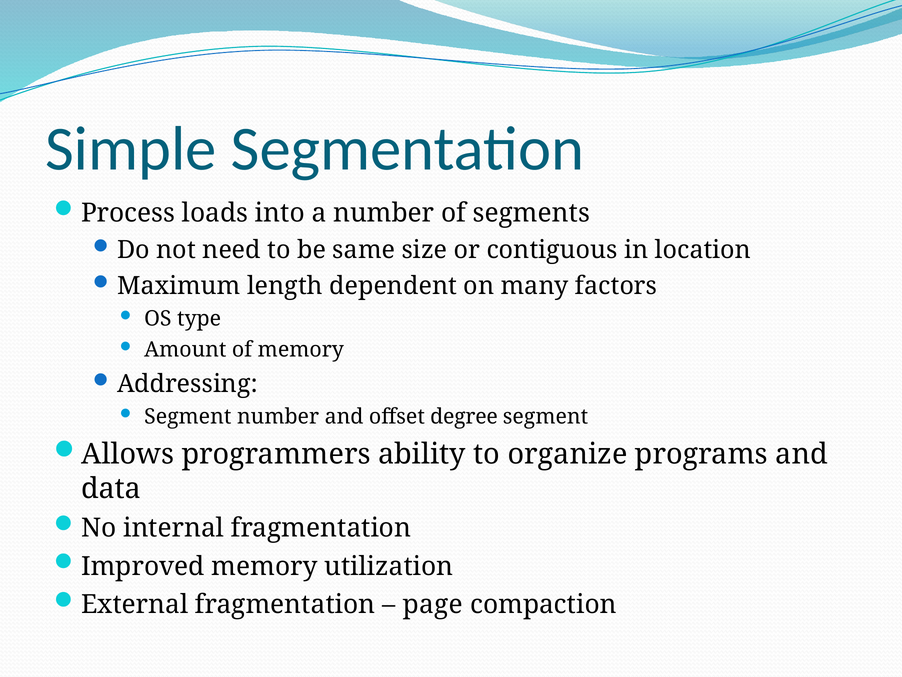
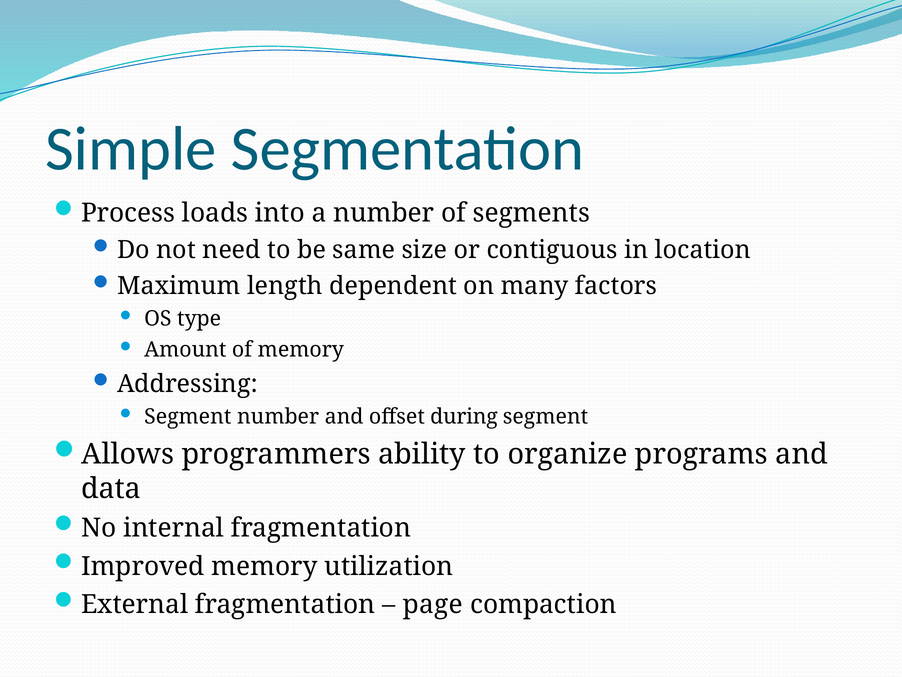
degree: degree -> during
